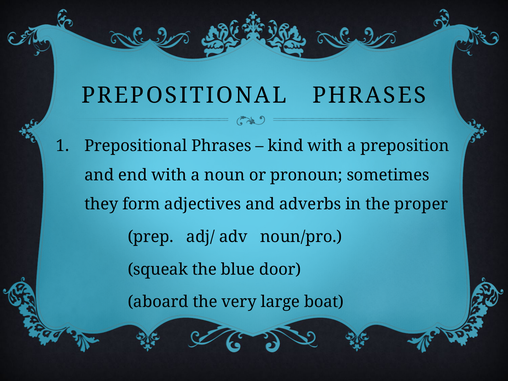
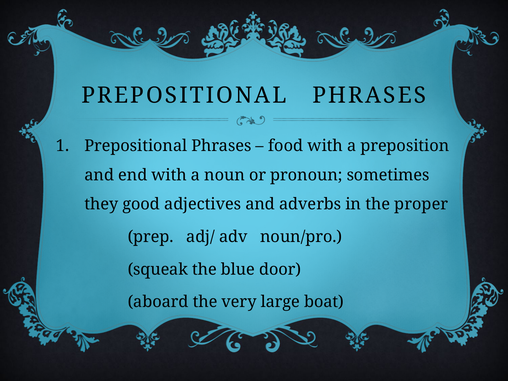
kind: kind -> food
form: form -> good
